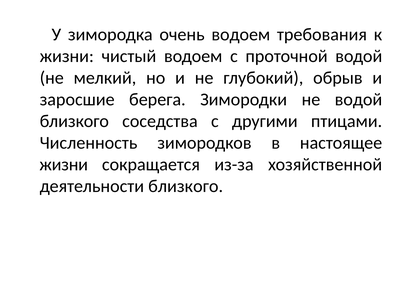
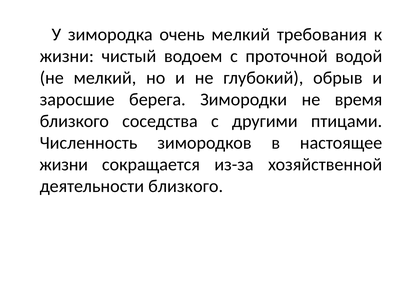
очень водоем: водоем -> мелкий
не водой: водой -> время
